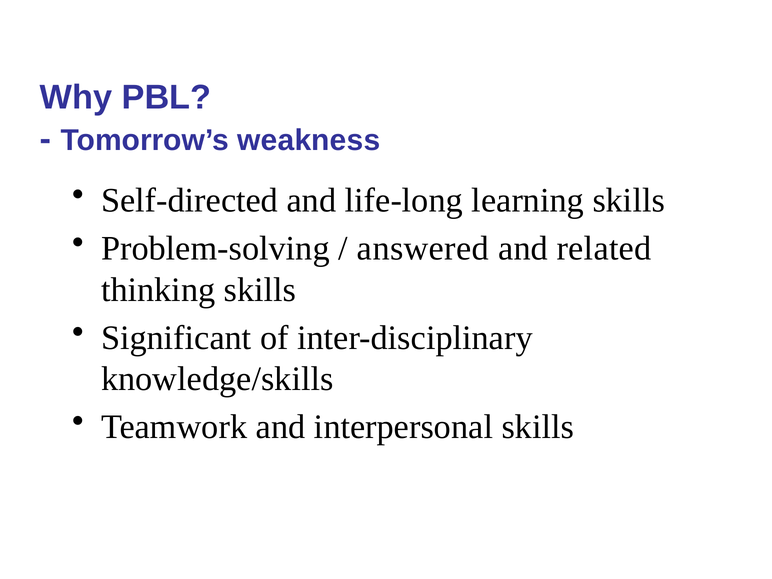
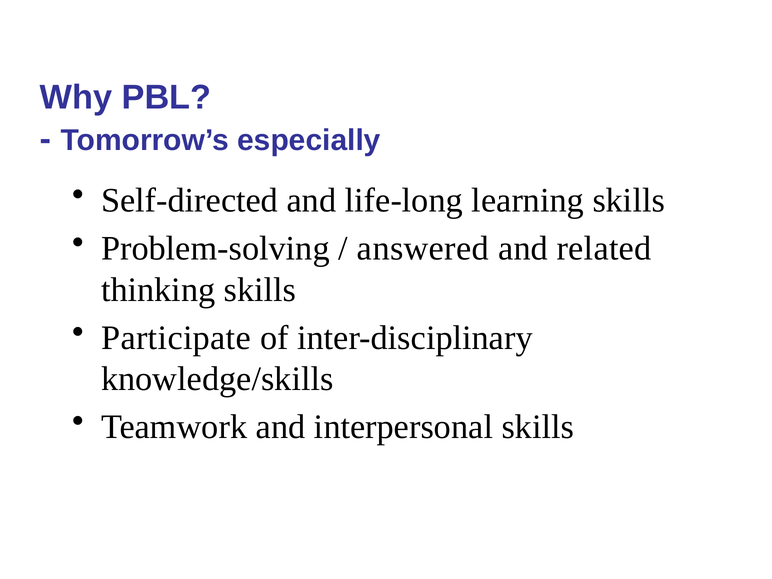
weakness: weakness -> especially
Significant: Significant -> Participate
